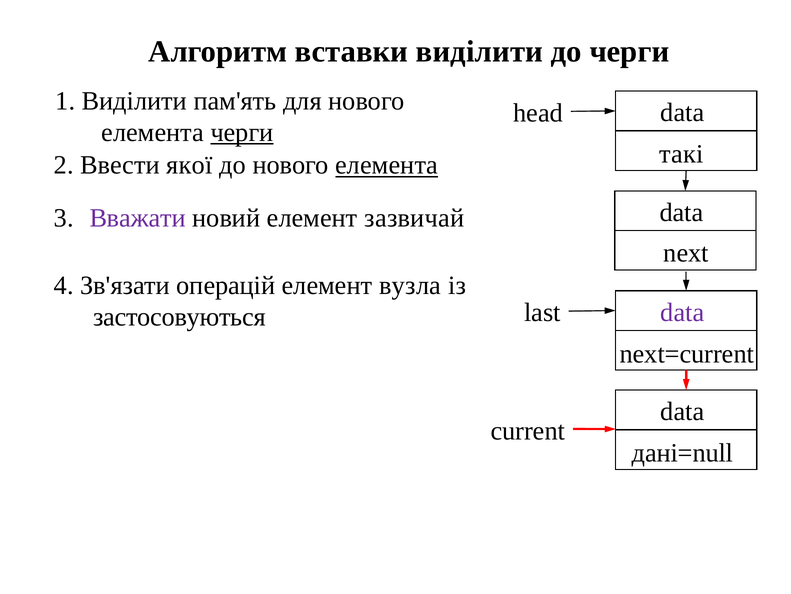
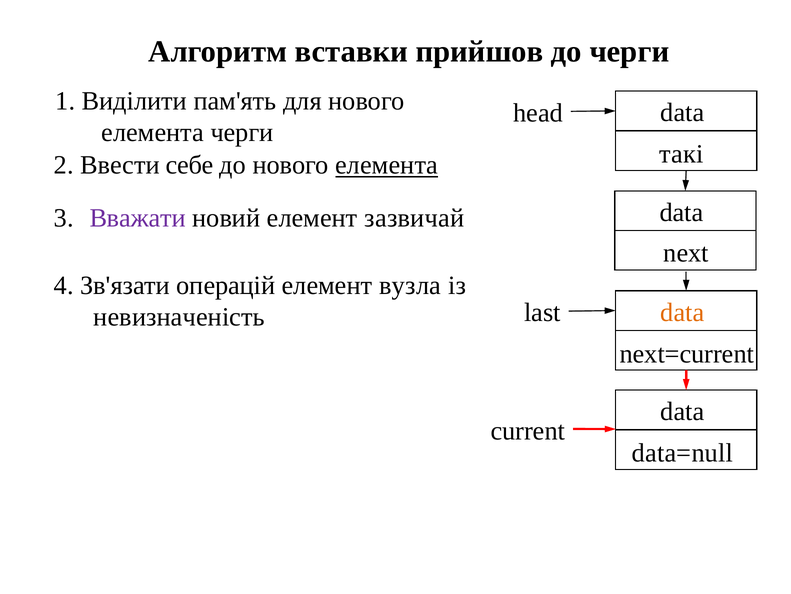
вставки виділити: виділити -> прийшов
черги at (242, 132) underline: present -> none
якої: якої -> себе
data at (682, 312) colour: purple -> orange
застосовуються: застосовуються -> невизначеність
дані=null: дані=null -> data=null
